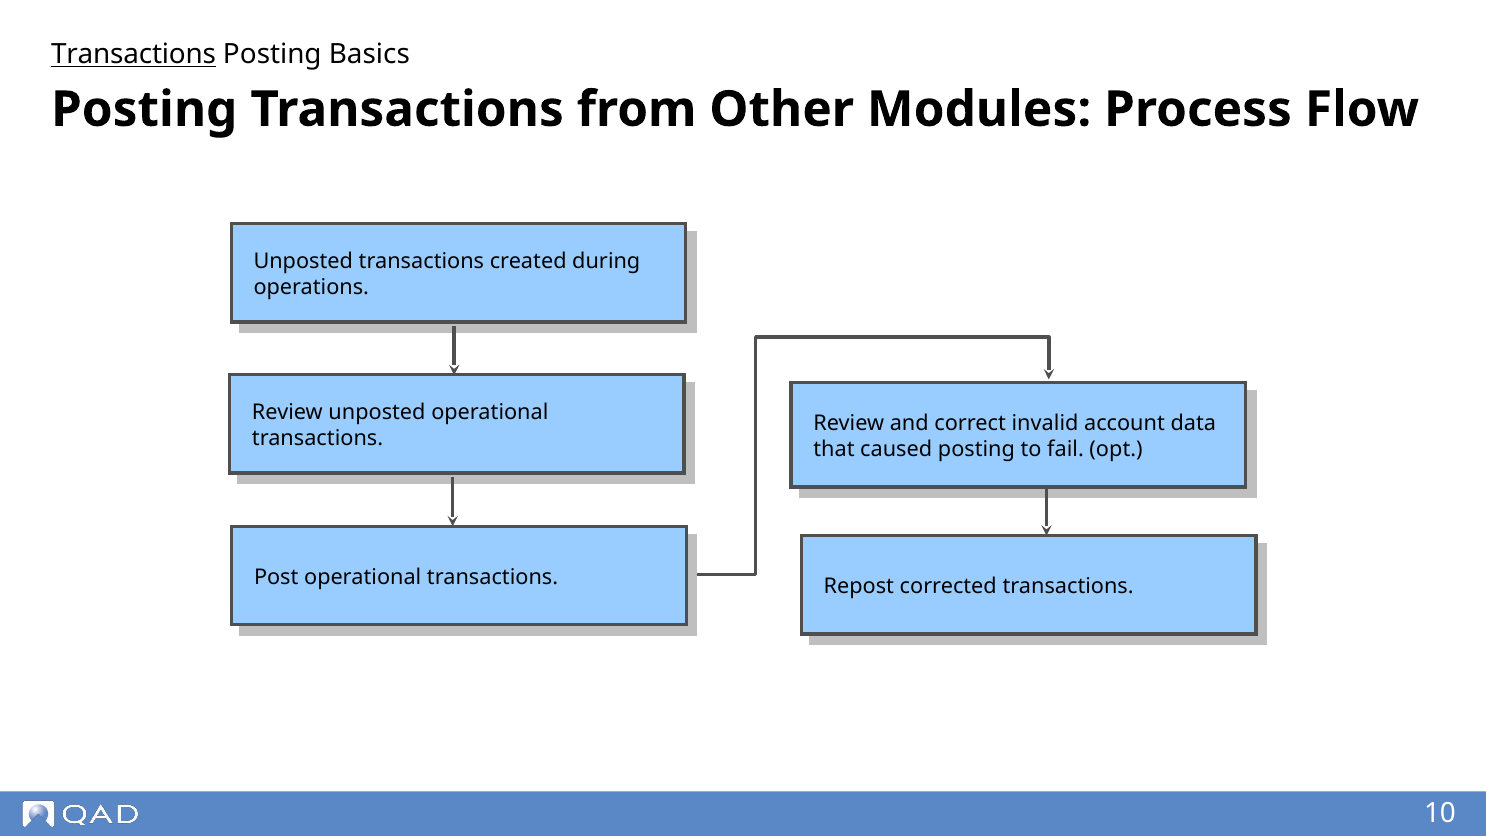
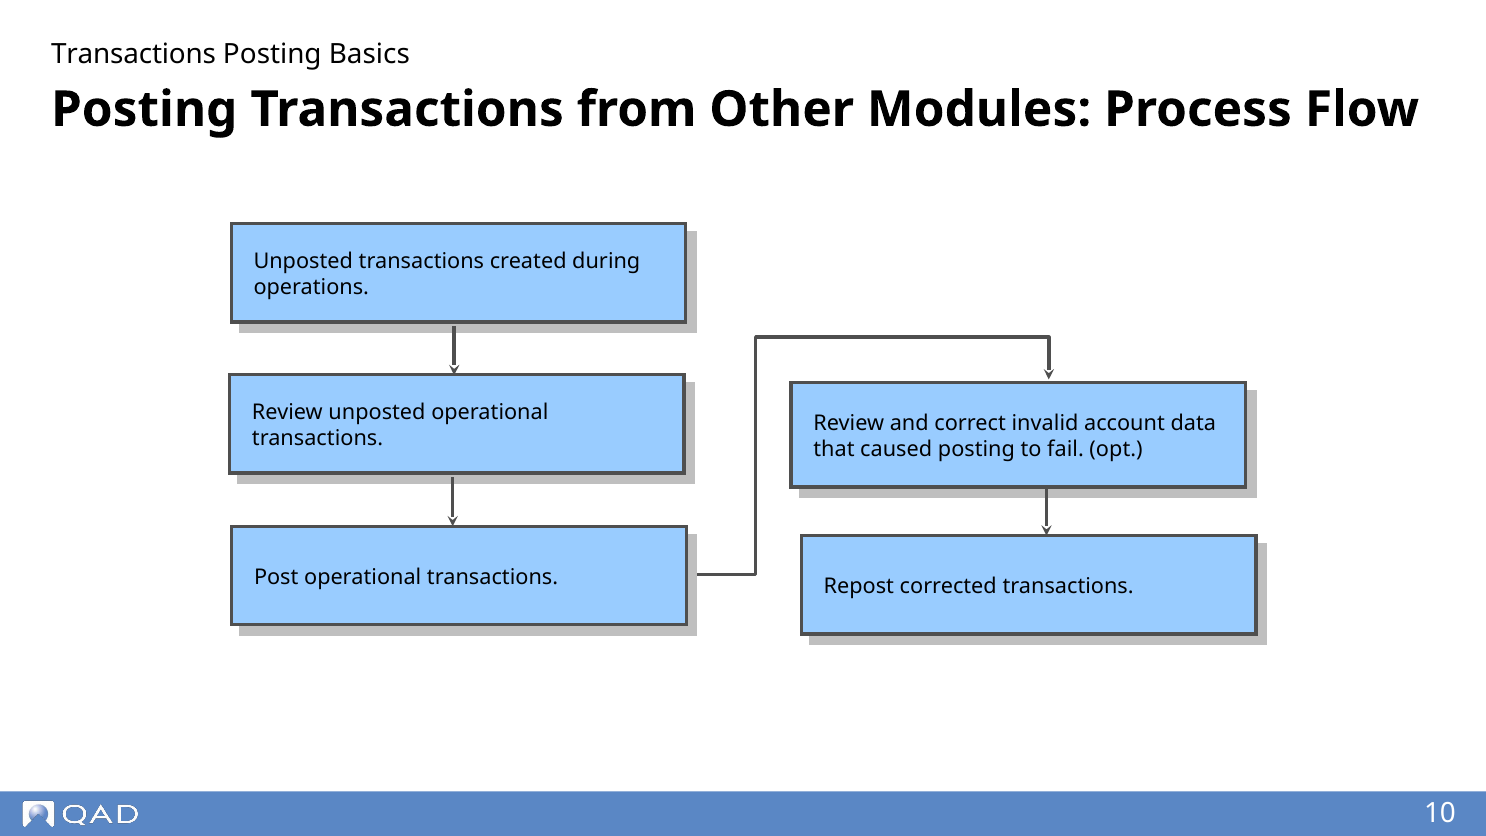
Transactions at (134, 55) underline: present -> none
